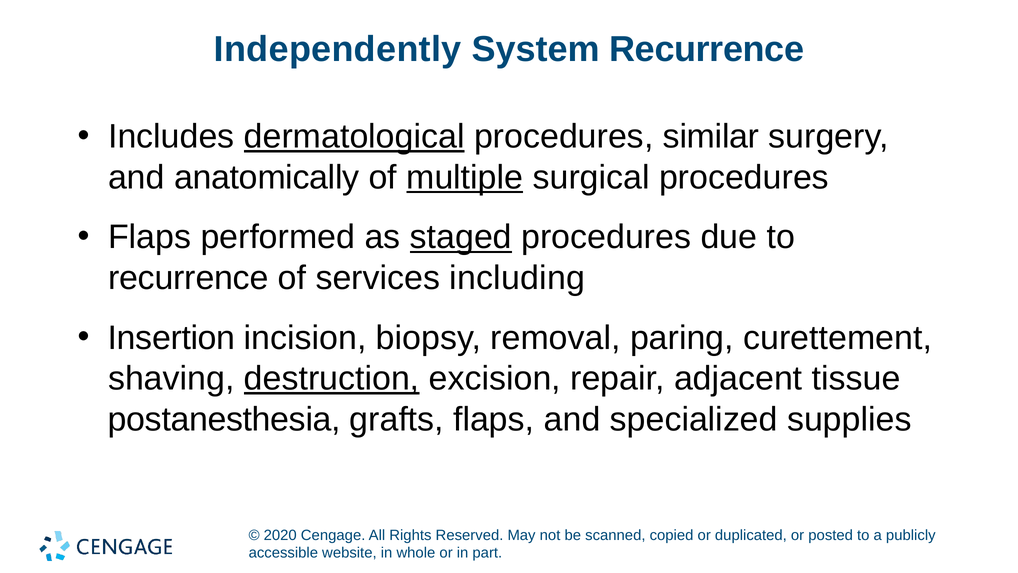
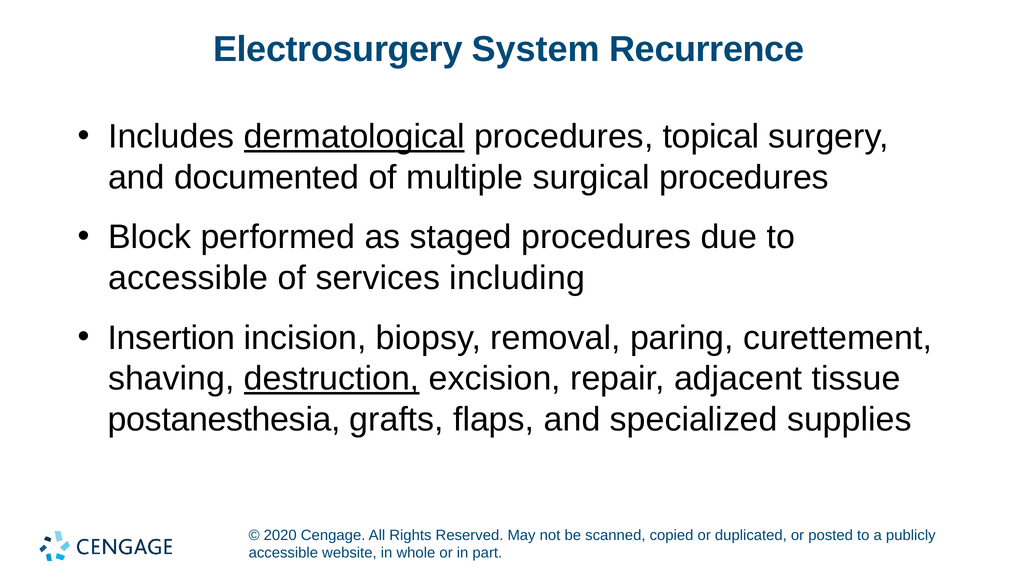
Independently: Independently -> Electrosurgery
similar: similar -> topical
anatomically: anatomically -> documented
multiple underline: present -> none
Flaps at (150, 237): Flaps -> Block
staged underline: present -> none
recurrence at (188, 278): recurrence -> accessible
